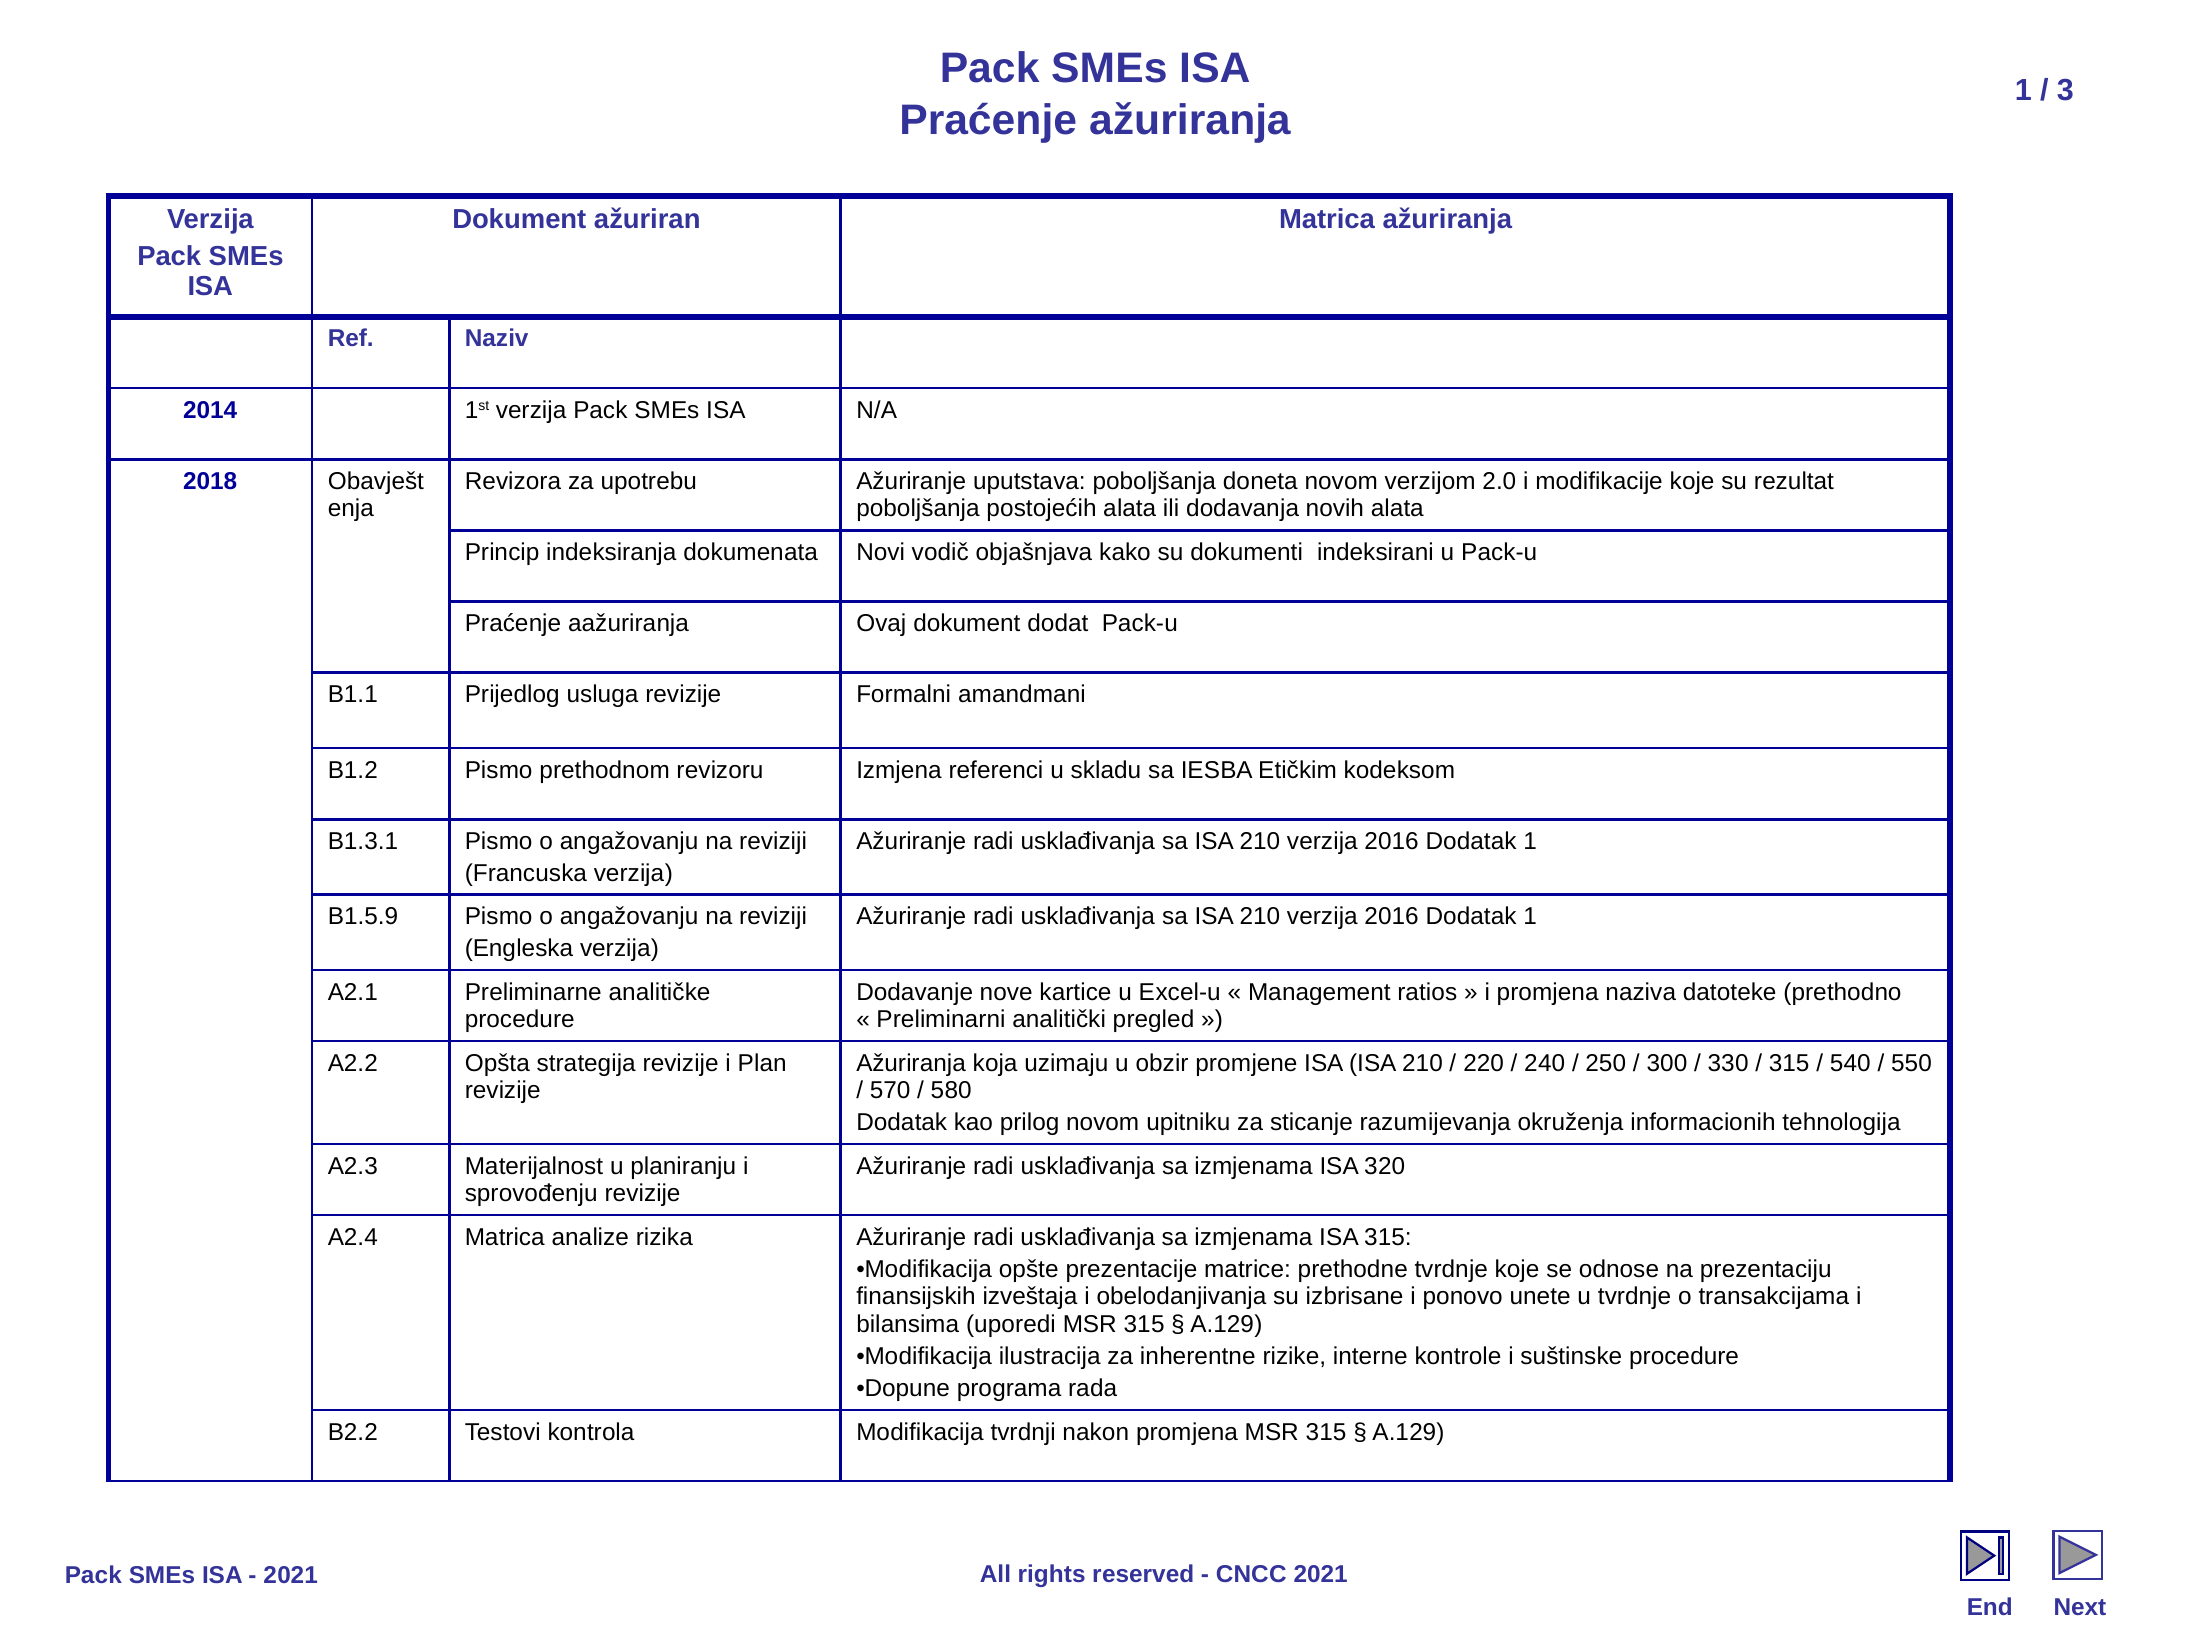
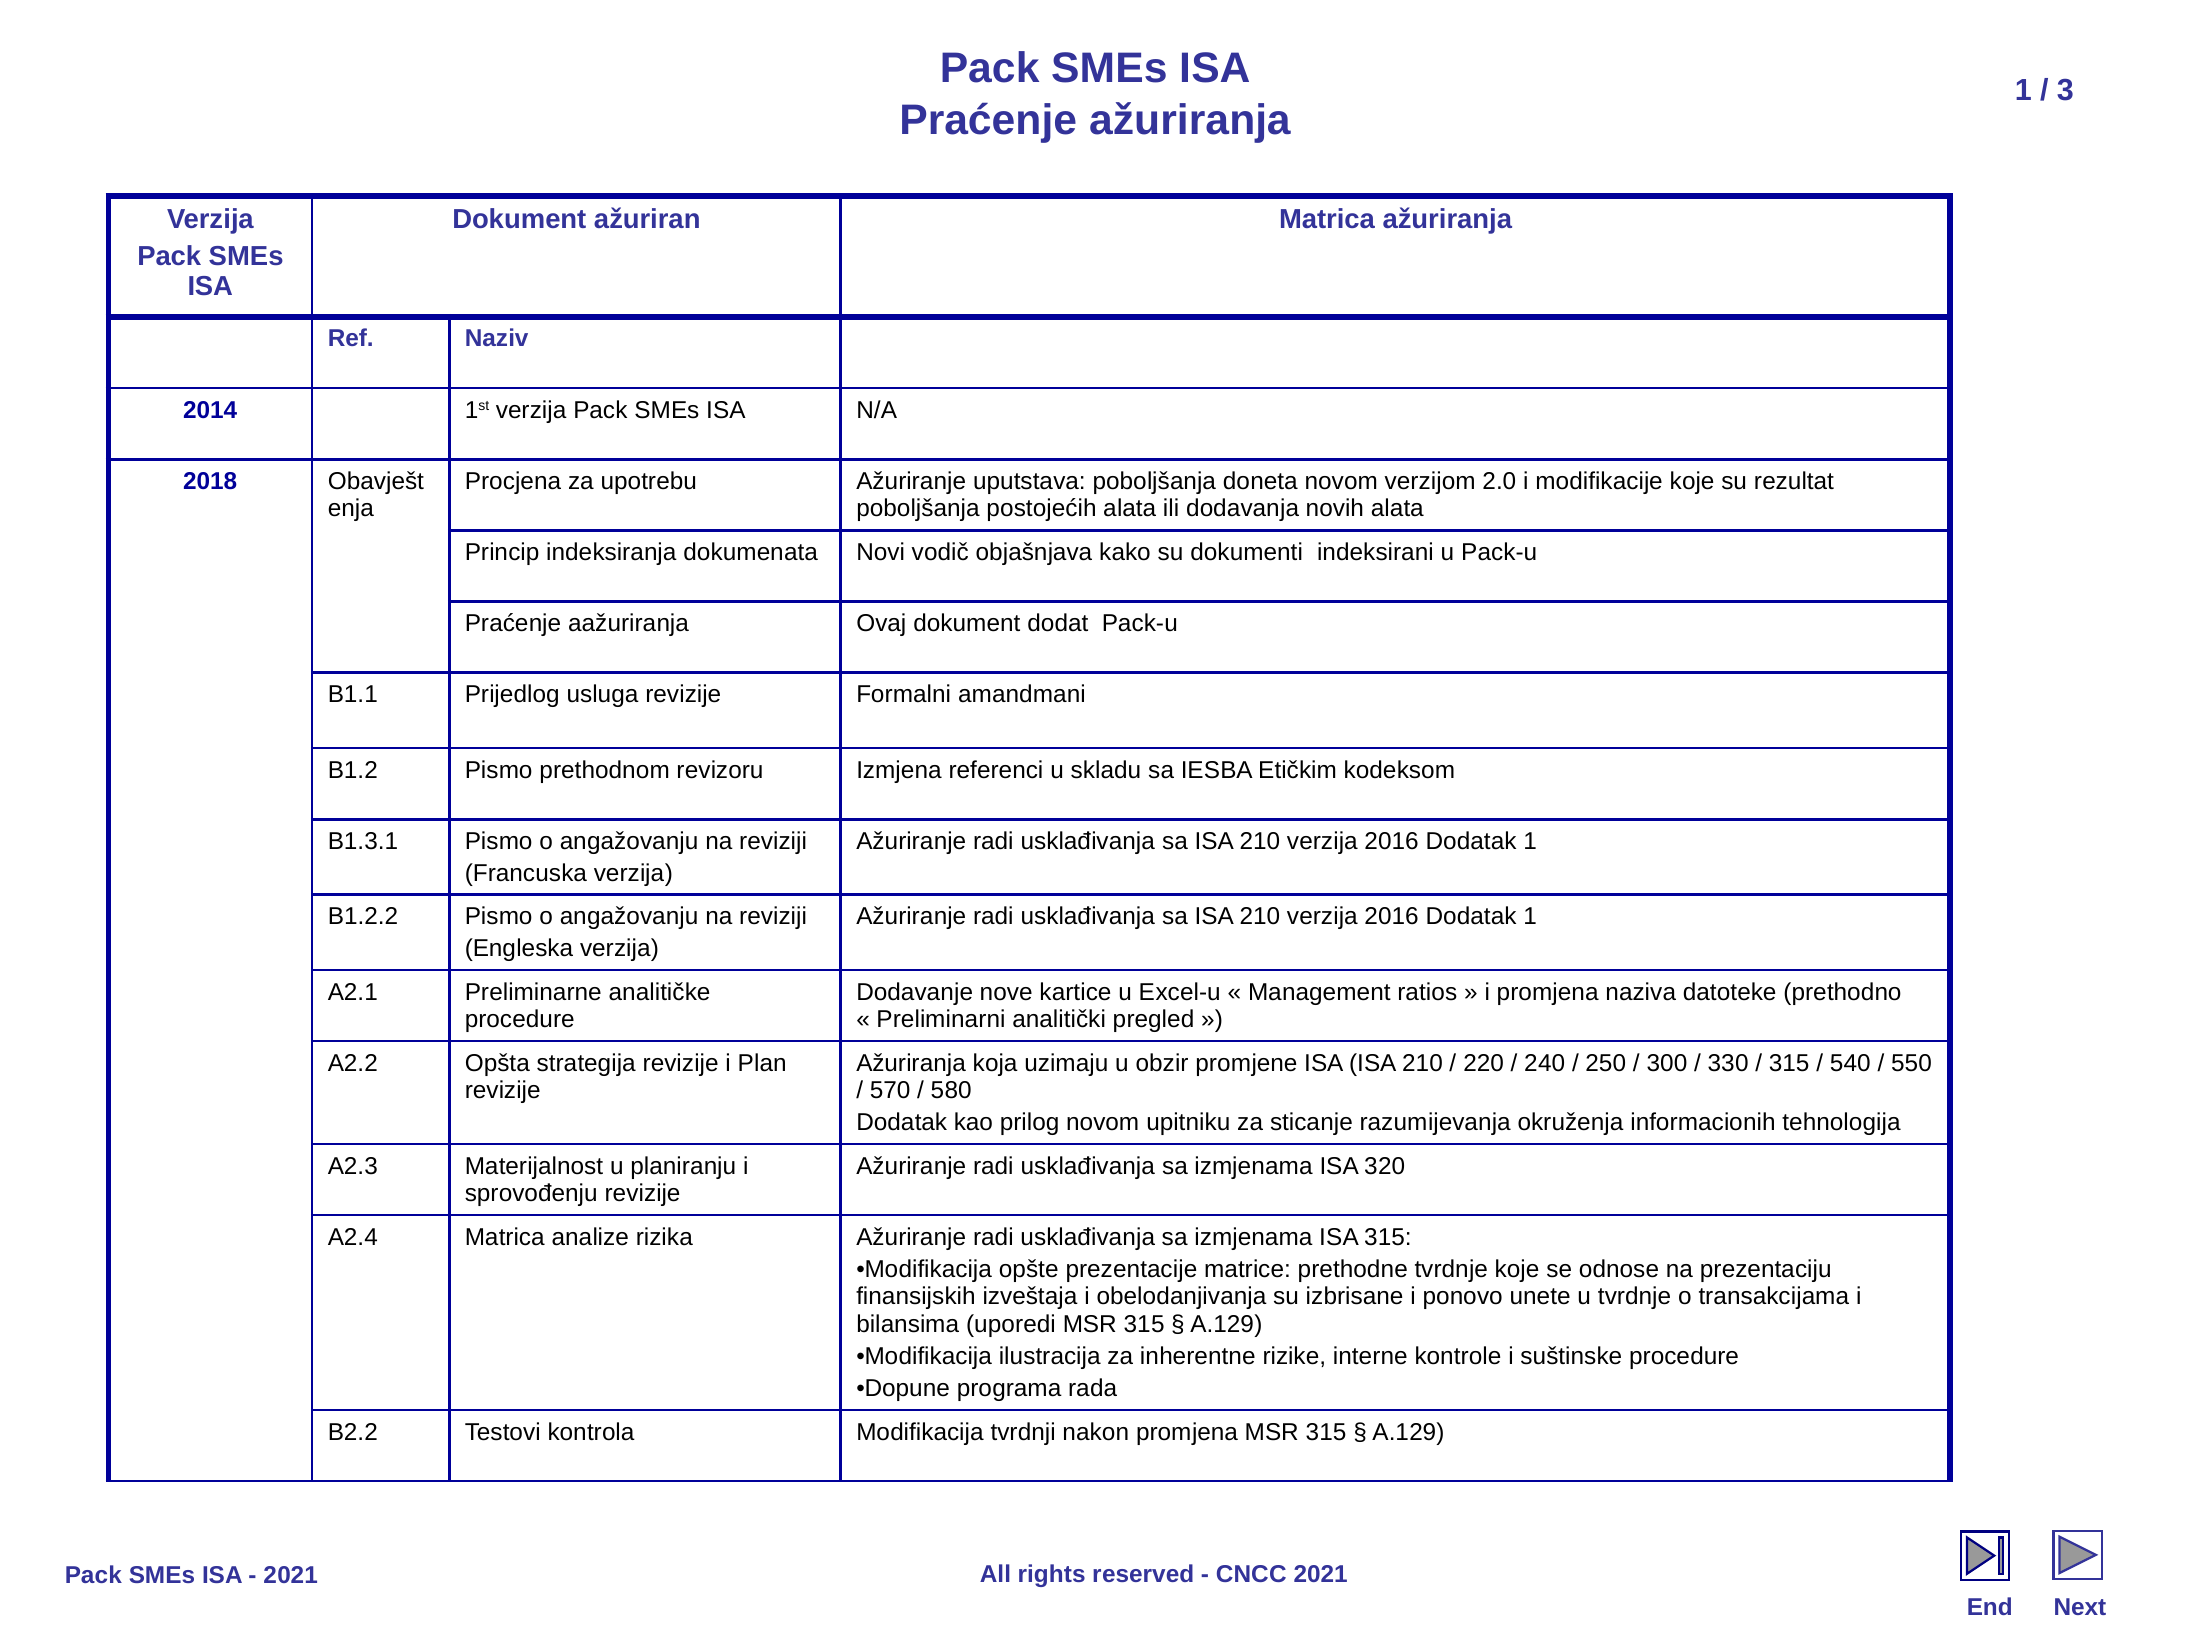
Revizora: Revizora -> Procjena
B1.5.9: B1.5.9 -> B1.2.2
